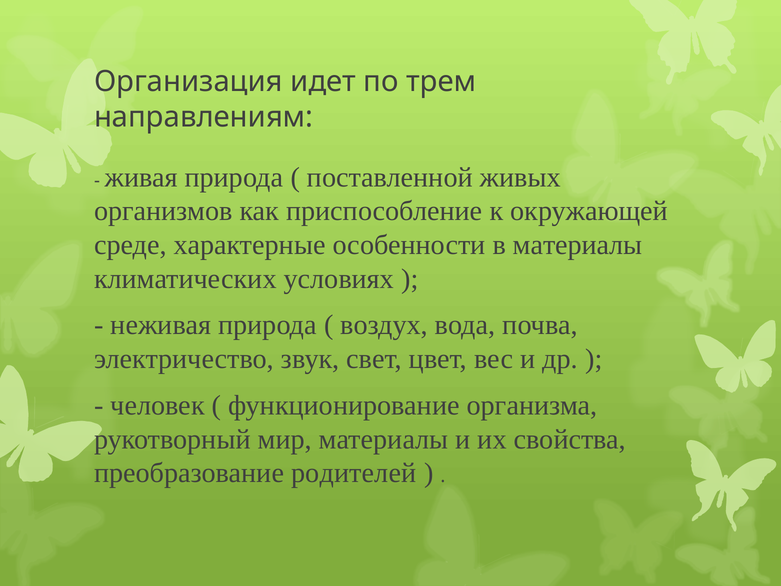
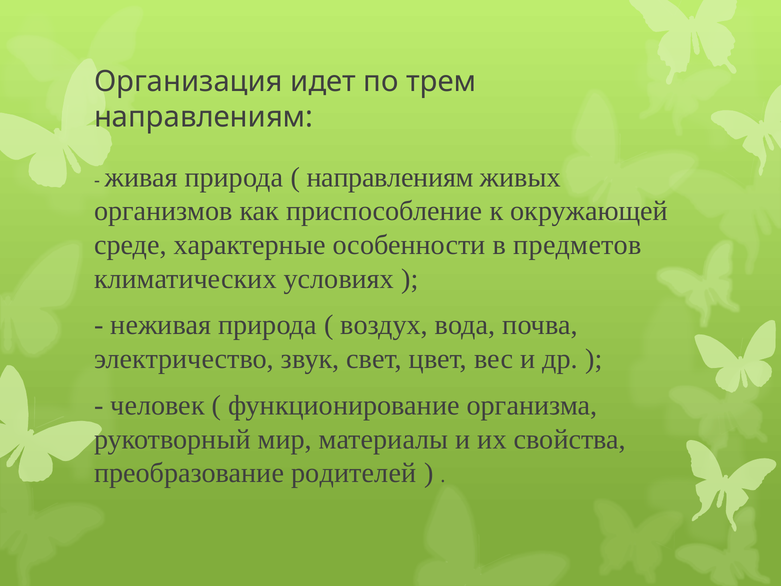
поставленной at (390, 177): поставленной -> направлениям
в материалы: материалы -> предметов
